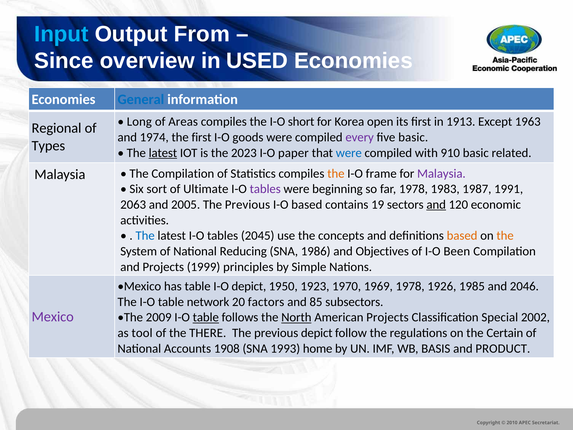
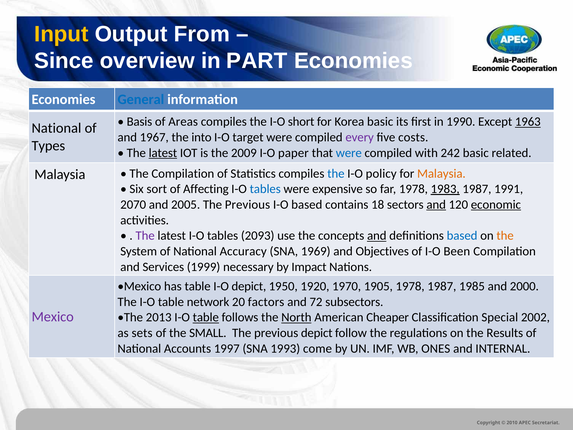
Input colour: light blue -> yellow
USED: USED -> PART
Long: Long -> Basis
Korea open: open -> basic
1913: 1913 -> 1990
1963 underline: none -> present
Regional at (57, 128): Regional -> National
1974: 1974 -> 1967
the first: first -> into
goods: goods -> target
five basic: basic -> costs
2023: 2023 -> 2009
910: 910 -> 242
the at (336, 173) colour: orange -> blue
frame: frame -> policy
Malaysia at (441, 173) colour: purple -> orange
Ultimate: Ultimate -> Affecting
tables at (265, 189) colour: purple -> blue
beginning: beginning -> expensive
1983 underline: none -> present
2063: 2063 -> 2070
19: 19 -> 18
economic underline: none -> present
The at (145, 236) colour: blue -> purple
2045: 2045 -> 2093
and at (377, 236) underline: none -> present
based at (462, 236) colour: orange -> blue
Reducing: Reducing -> Accuracy
1986: 1986 -> 1969
and Projects: Projects -> Services
principles: principles -> necessary
Simple: Simple -> Impact
1923: 1923 -> 1920
1969: 1969 -> 1905
1978 1926: 1926 -> 1987
2046: 2046 -> 2000
85: 85 -> 72
2009: 2009 -> 2013
American Projects: Projects -> Cheaper
tool: tool -> sets
THERE: THERE -> SMALL
Certain: Certain -> Results
1908: 1908 -> 1997
home: home -> come
BASIS: BASIS -> ONES
PRODUCT: PRODUCT -> INTERNAL
